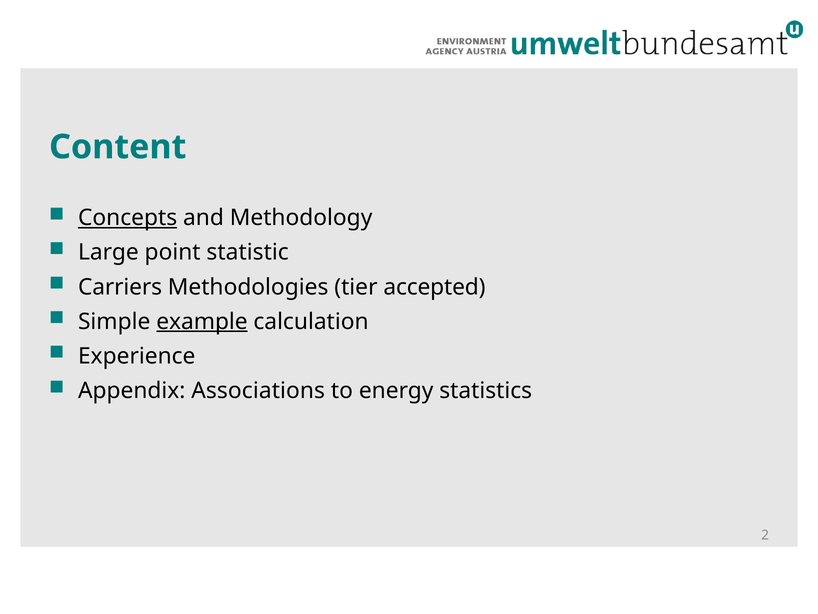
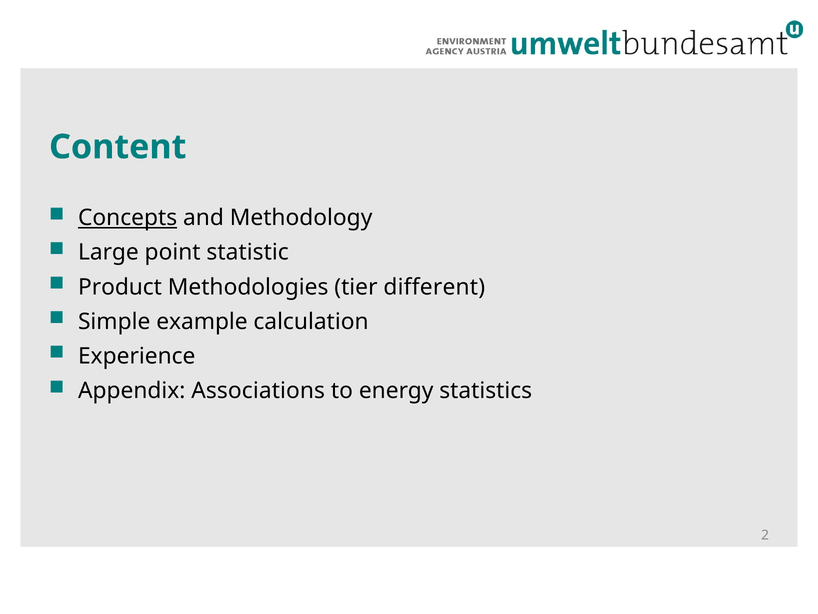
Carriers: Carriers -> Product
accepted: accepted -> different
example underline: present -> none
